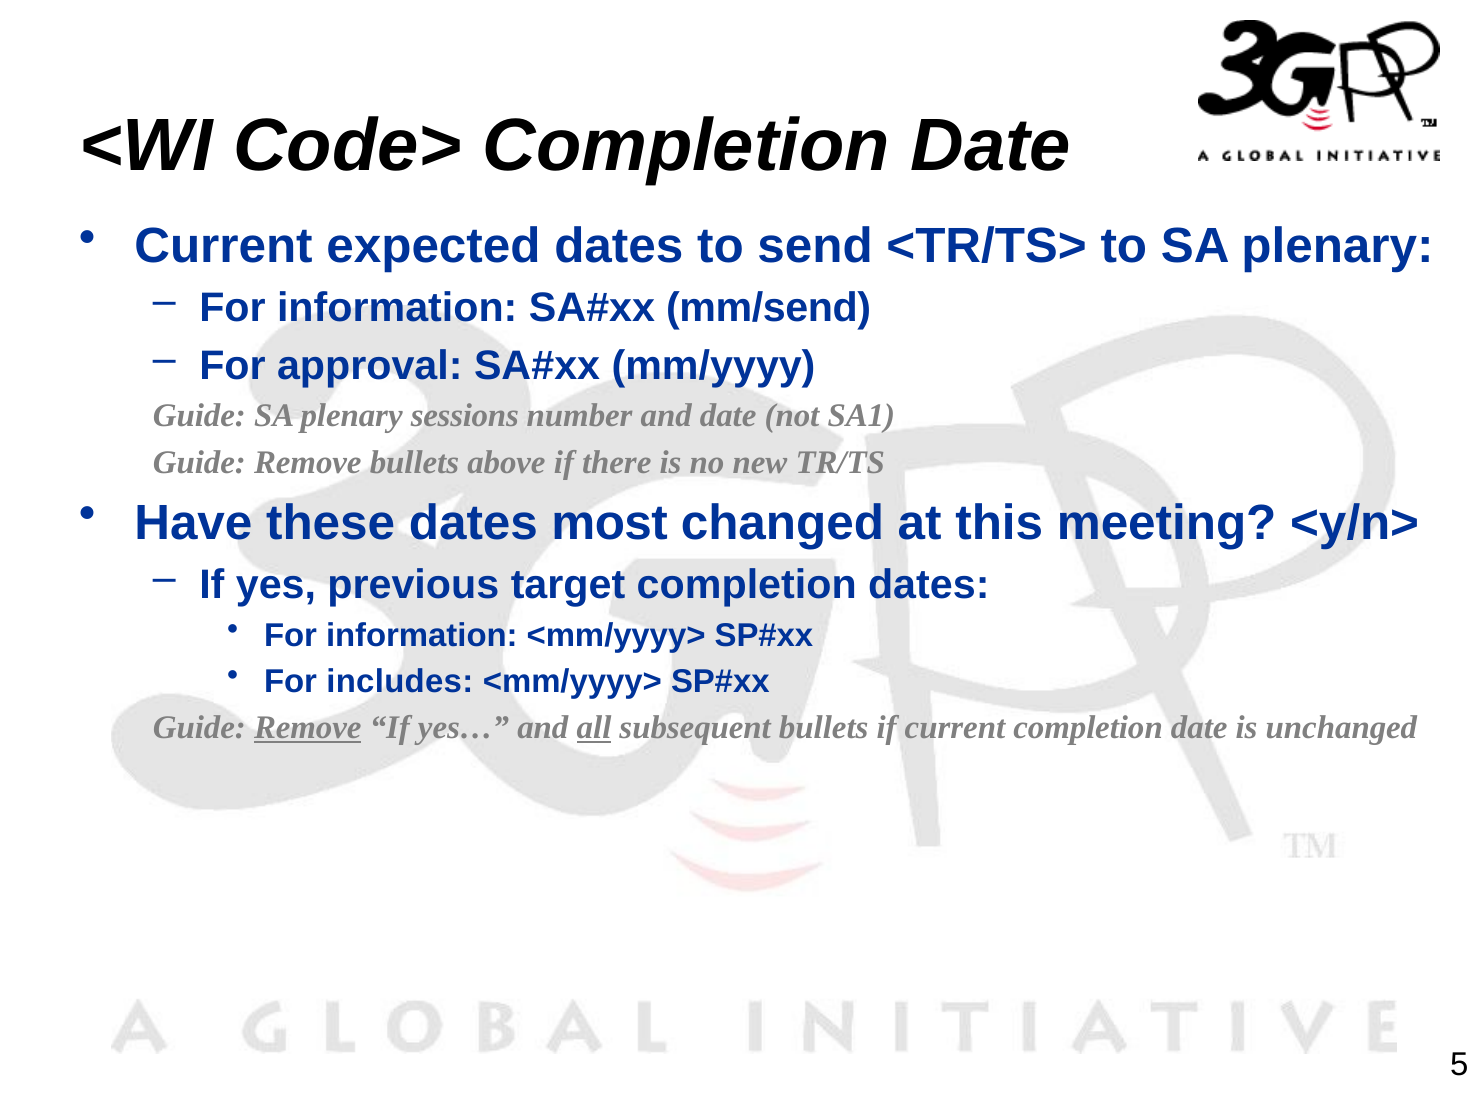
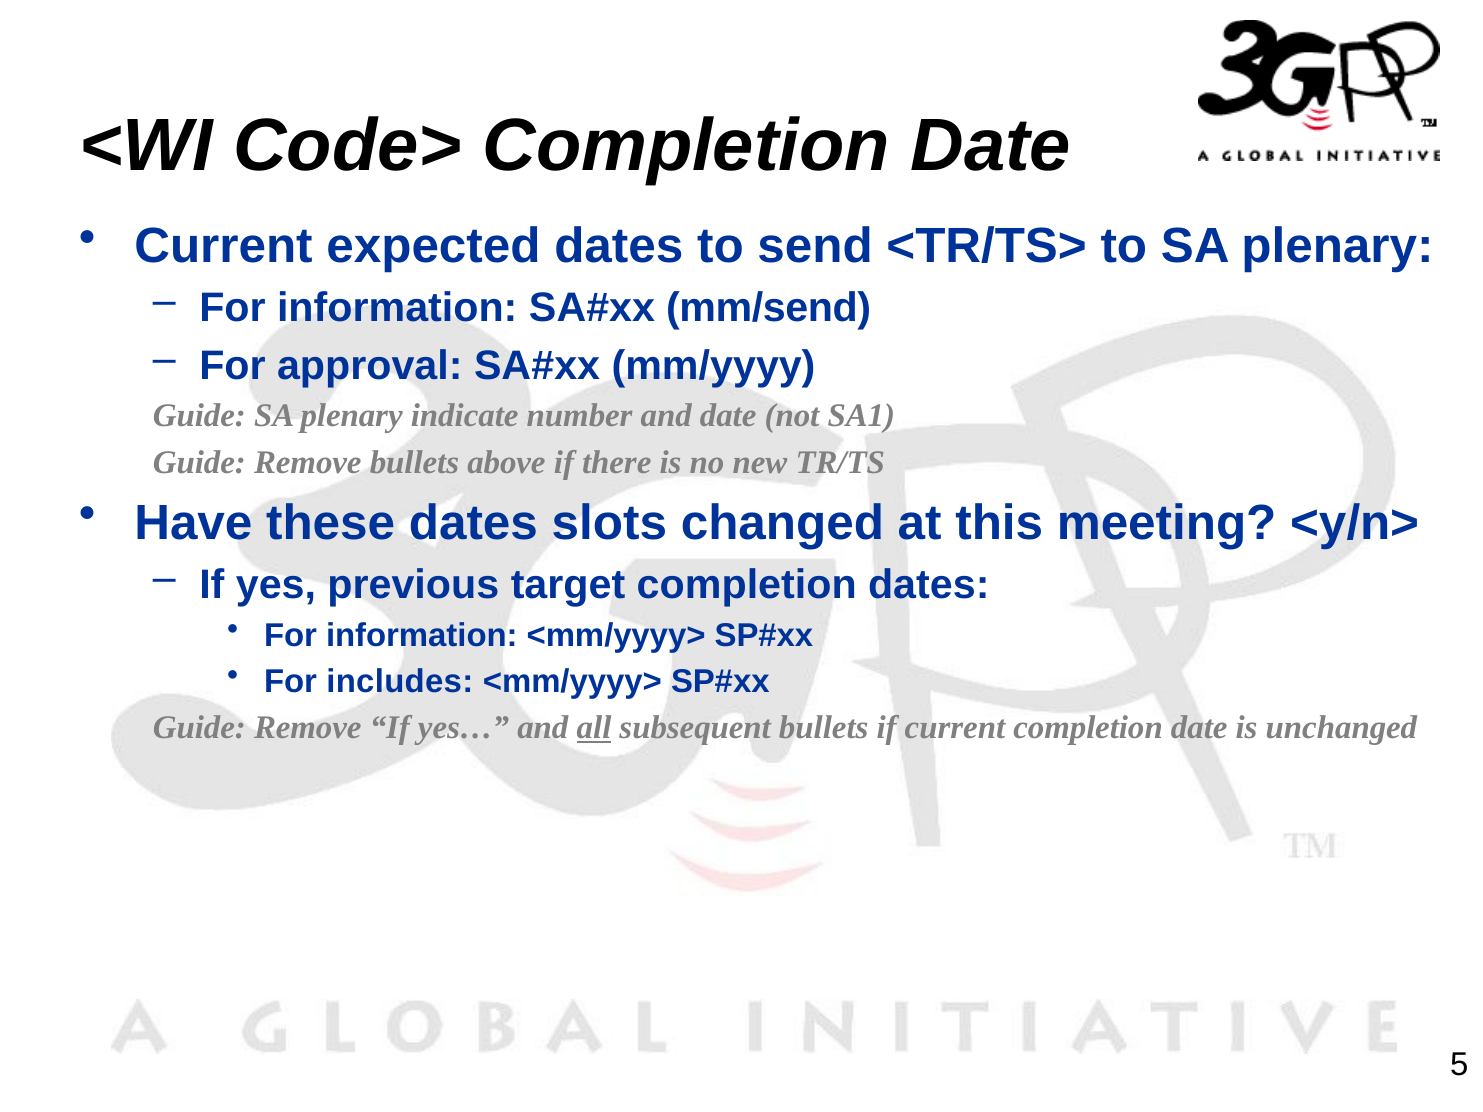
sessions: sessions -> indicate
most: most -> slots
Remove at (308, 728) underline: present -> none
